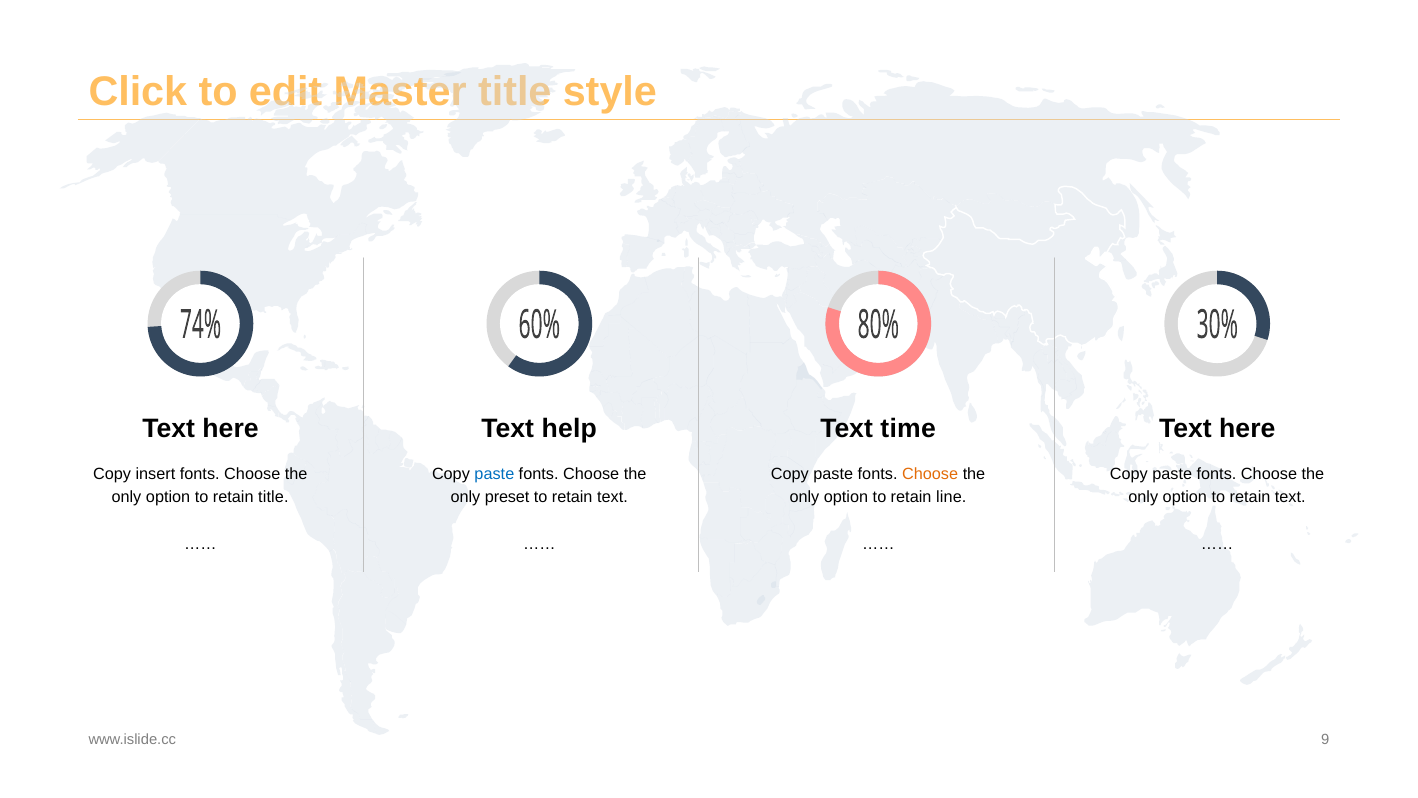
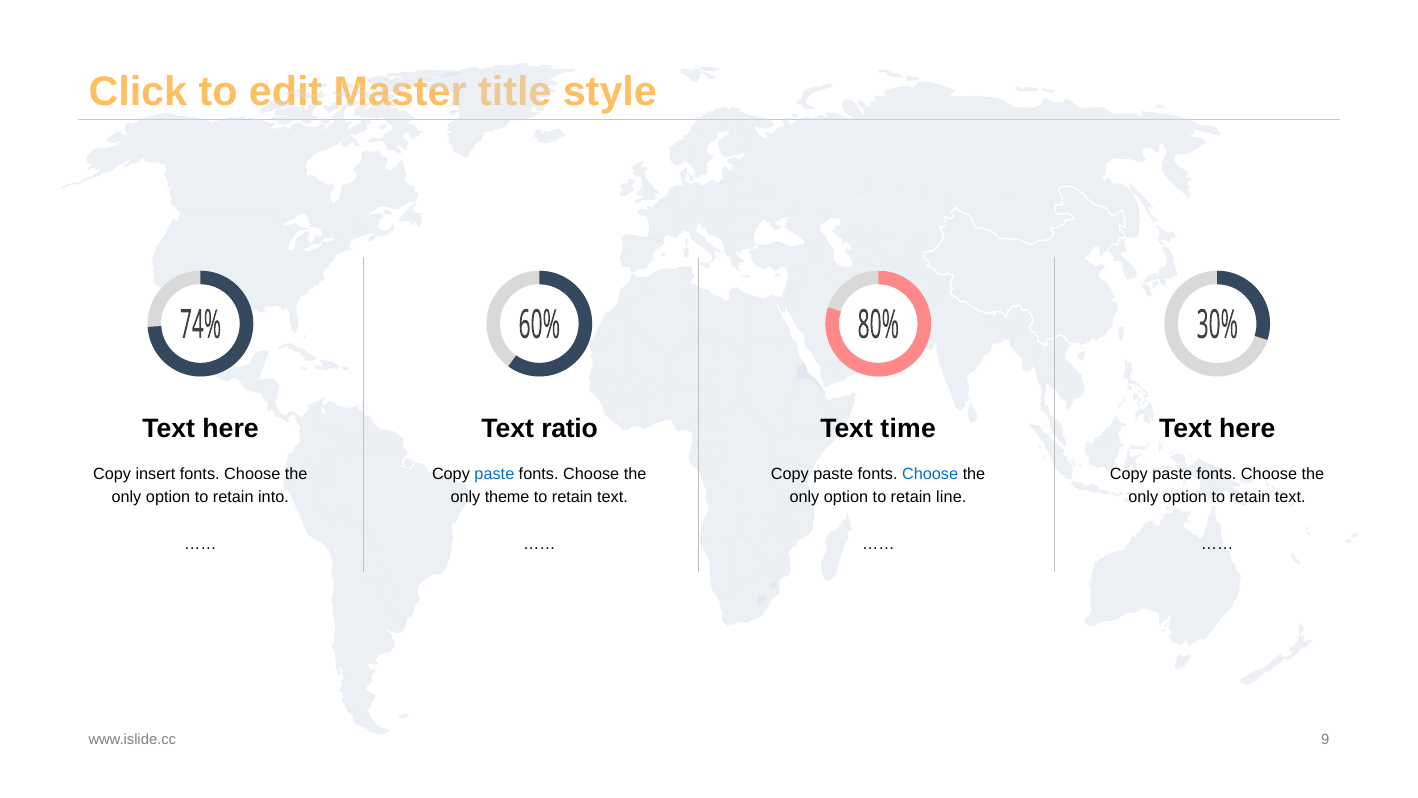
help: help -> ratio
Choose at (930, 473) colour: orange -> blue
retain title: title -> into
preset: preset -> theme
